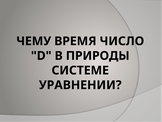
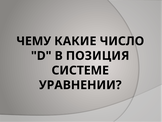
ВРЕМЯ: ВРЕМЯ -> КАКИЕ
ПРИРОДЫ: ПРИРОДЫ -> ПОЗИЦИЯ
